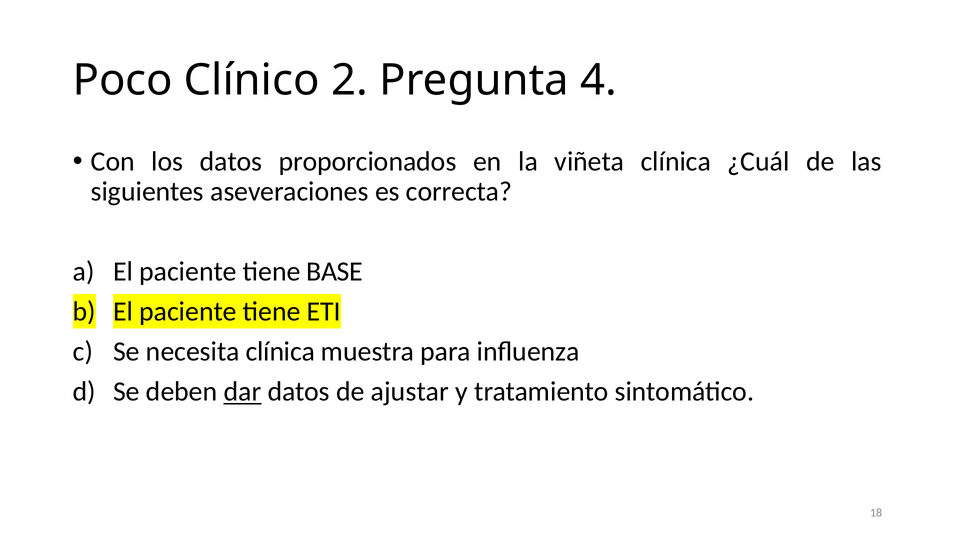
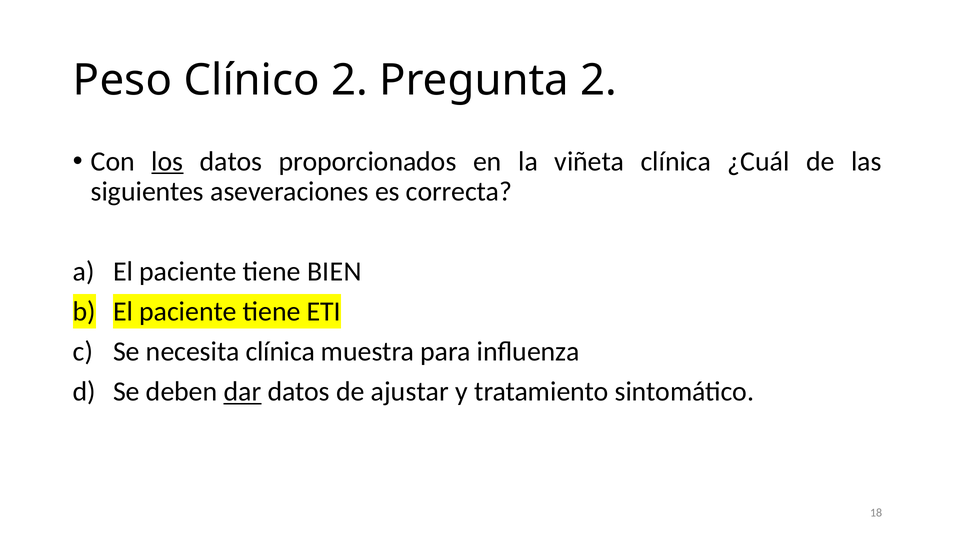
Poco: Poco -> Peso
Pregunta 4: 4 -> 2
los underline: none -> present
BASE: BASE -> BIEN
